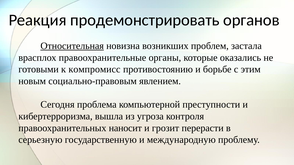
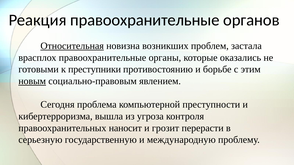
Реакция продемонстрировать: продемонстрировать -> правоохранительные
компромисс: компромисс -> преступники
новым underline: none -> present
